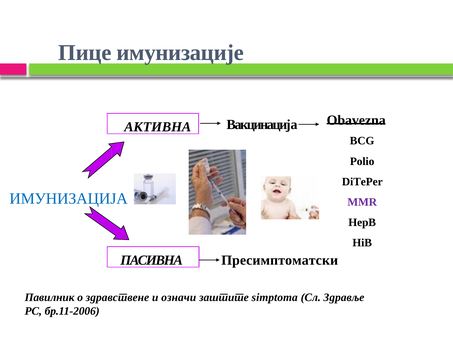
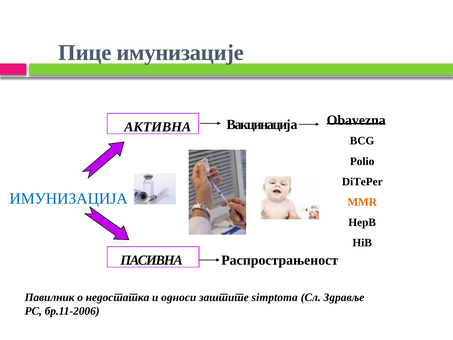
MMR colour: purple -> orange
Пресимптоматски: Пресимптоматски -> Распрострањеност
здравствене: здравствене -> недостатка
означи: означи -> односи
